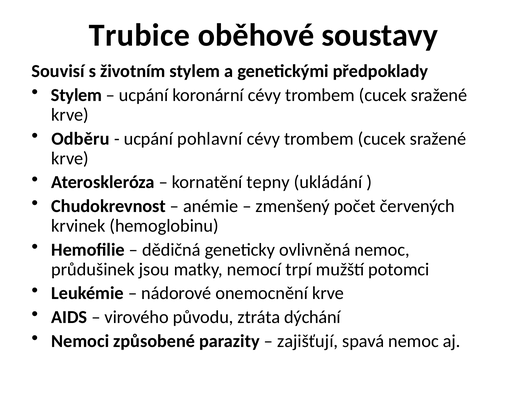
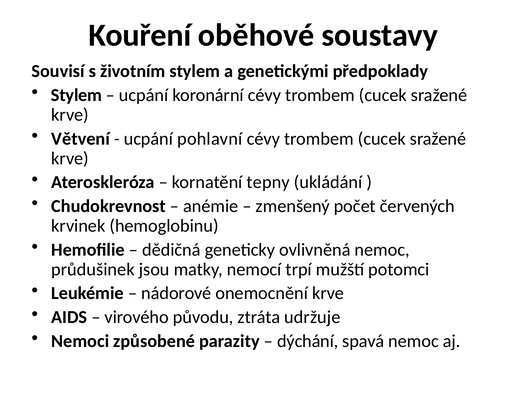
Trubice: Trubice -> Kouření
Odběru: Odběru -> Větvení
dýchání: dýchání -> udržuje
zajišťují: zajišťují -> dýchání
